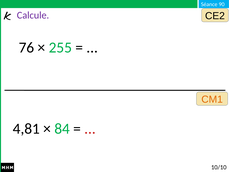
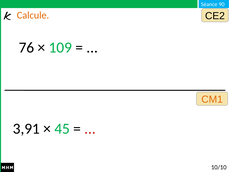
Calcule colour: purple -> orange
255: 255 -> 109
4,81: 4,81 -> 3,91
84: 84 -> 45
